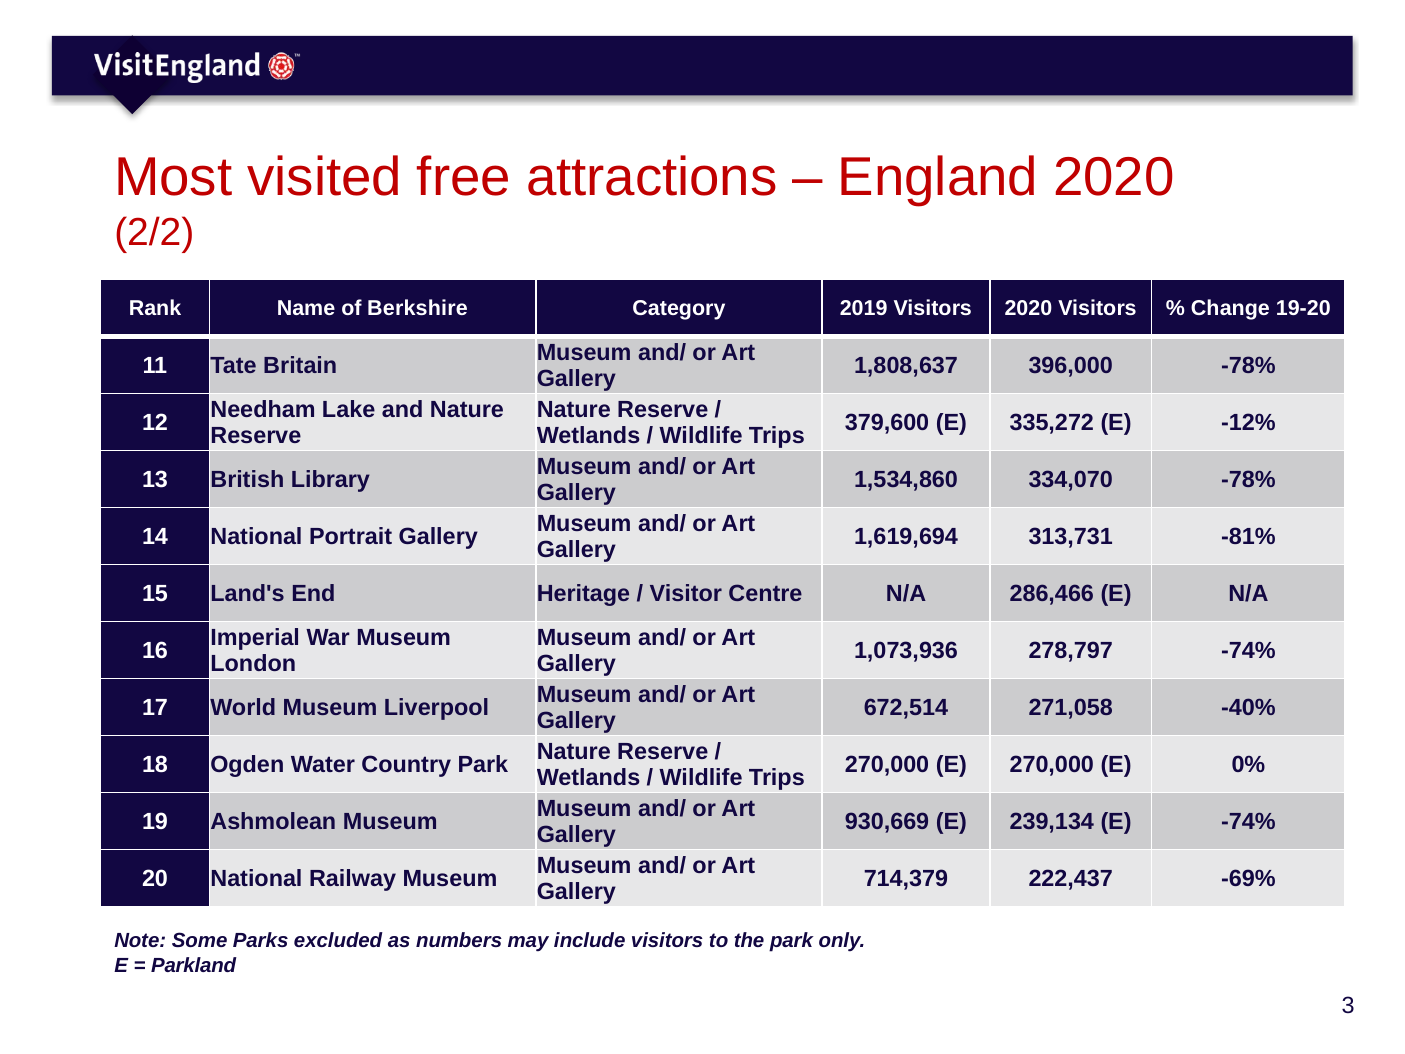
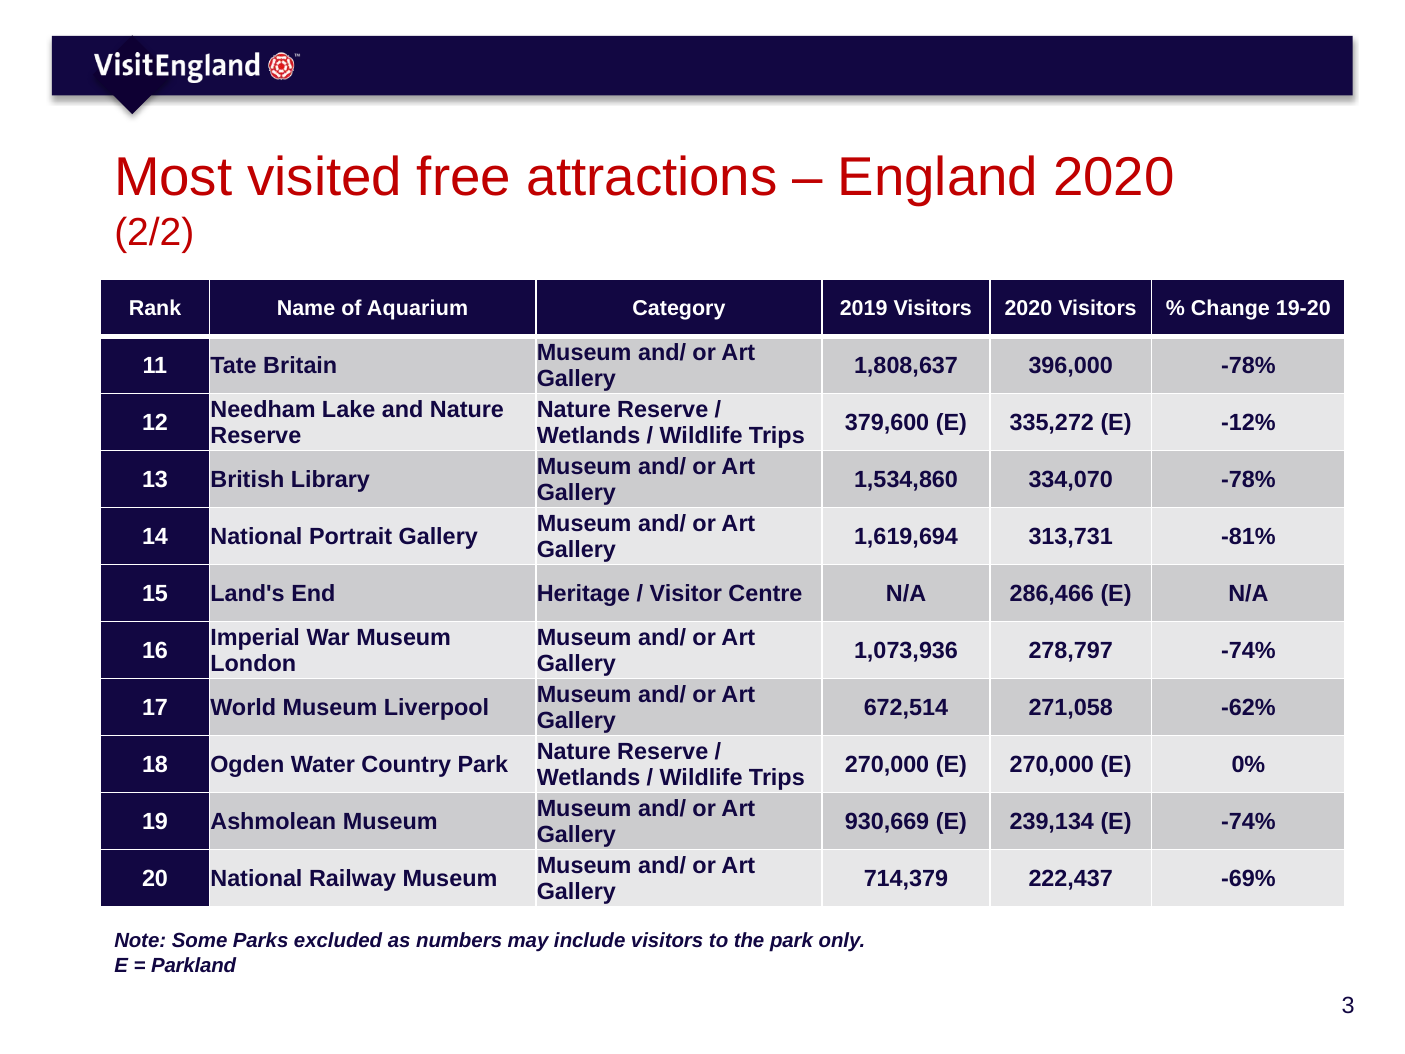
Berkshire: Berkshire -> Aquarium
-40%: -40% -> -62%
